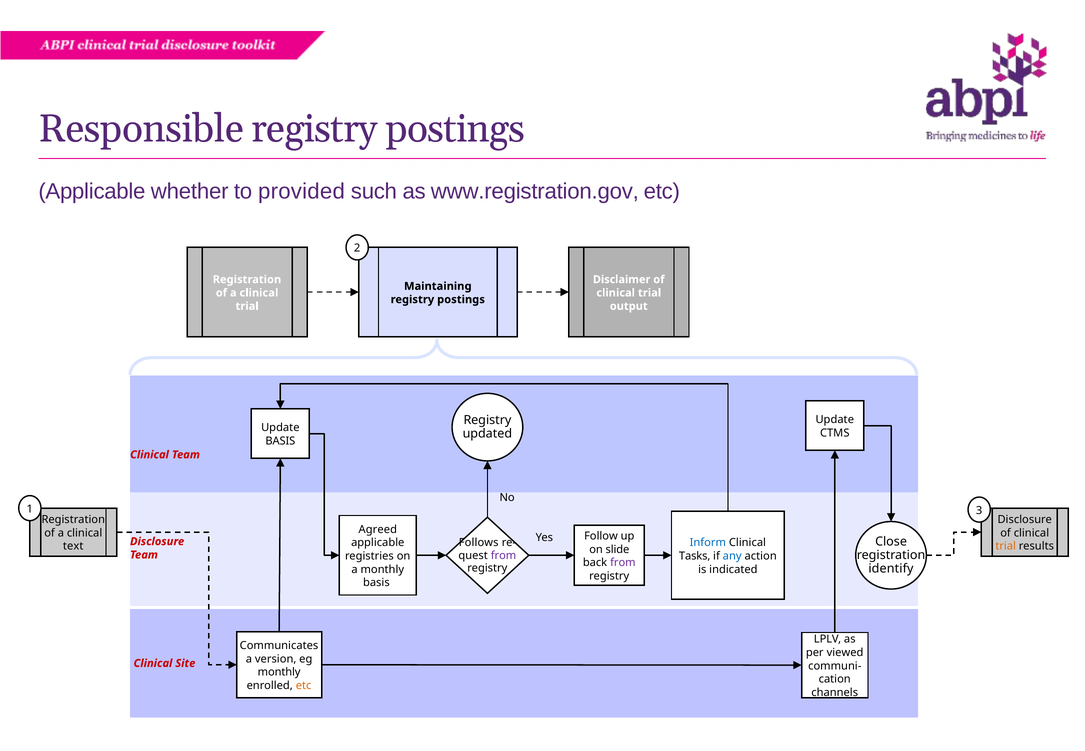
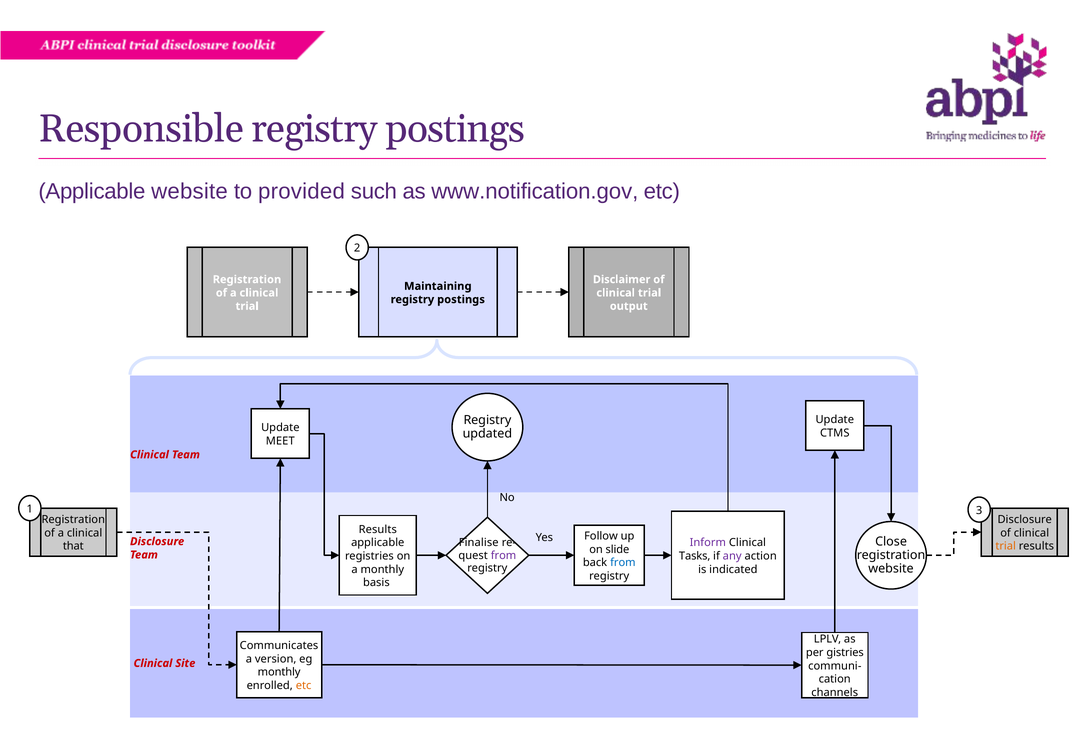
Applicable whether: whether -> website
www.registration.gov: www.registration.gov -> www.notification.gov
BASIS at (280, 441): BASIS -> MEET
Agreed at (378, 529): Agreed -> Results
Follows: Follows -> Finalise
Inform colour: blue -> purple
text: text -> that
any colour: blue -> purple
from at (623, 563) colour: purple -> blue
identify at (891, 569): identify -> website
viewed: viewed -> gistries
